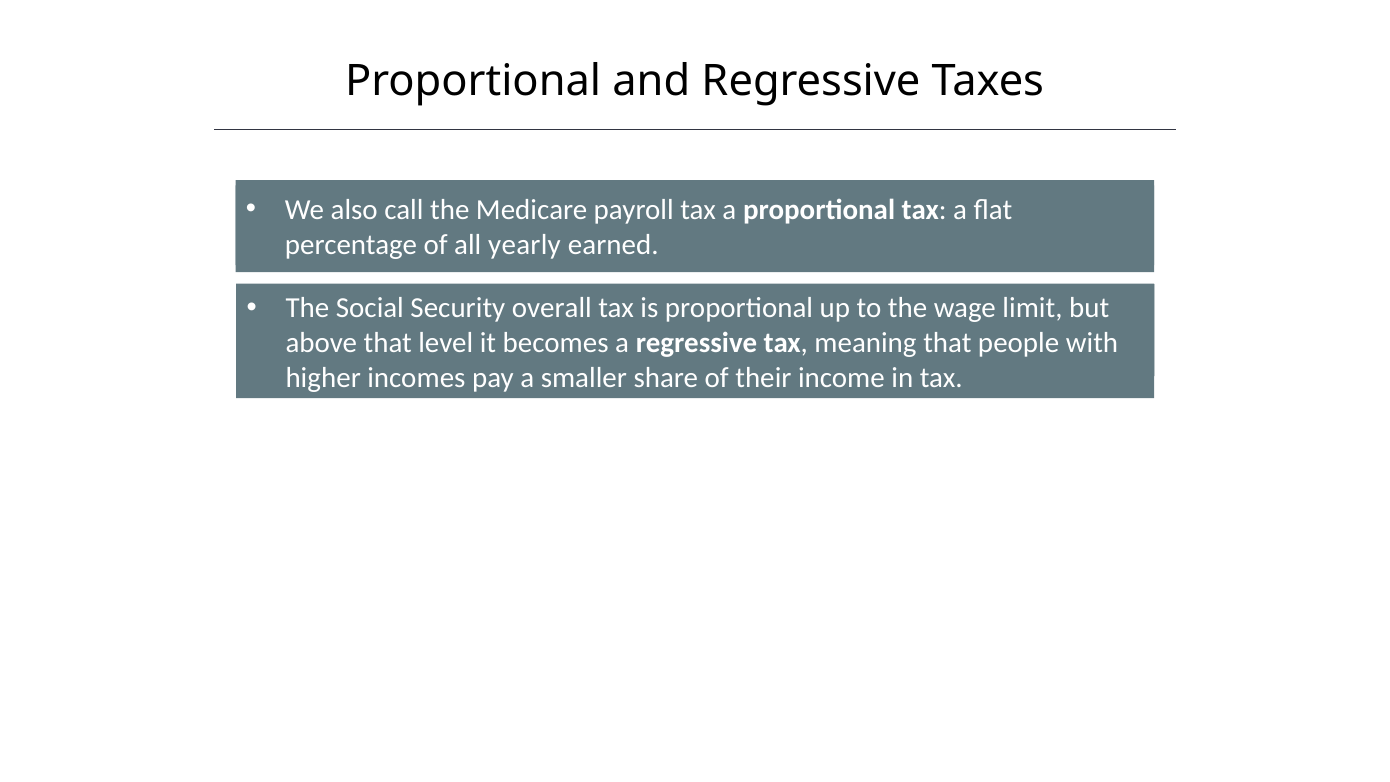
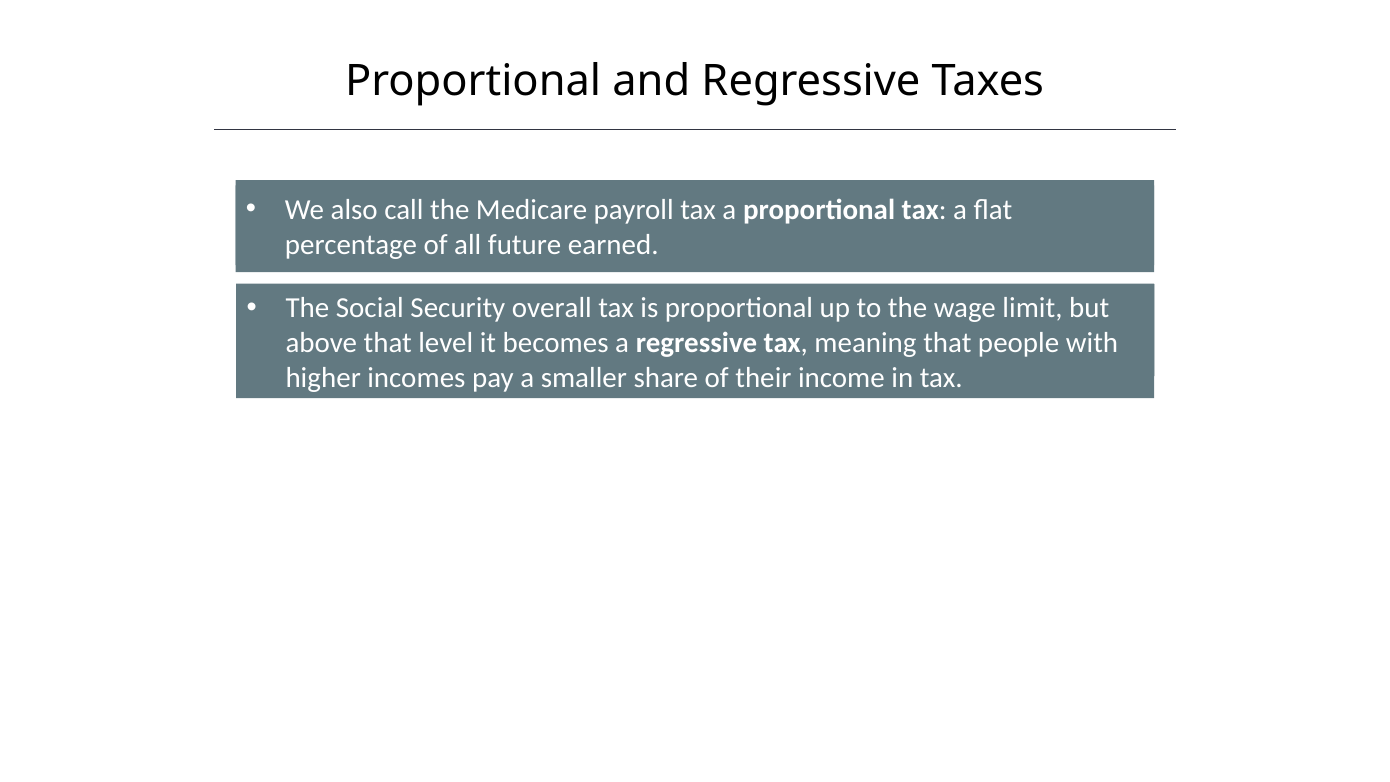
yearly: yearly -> future
